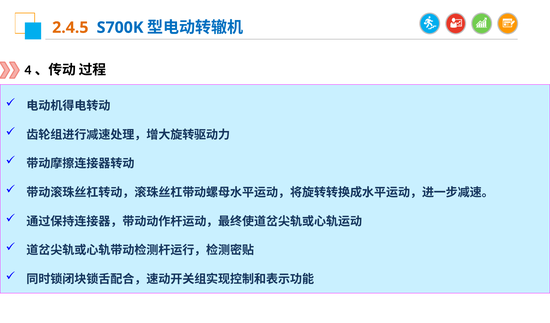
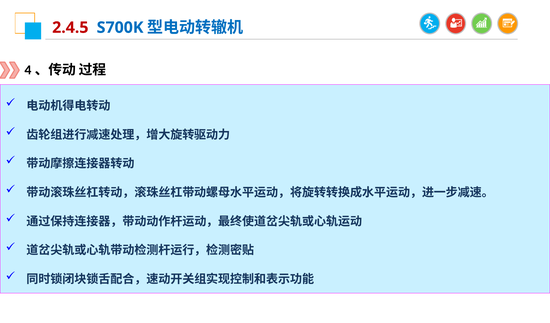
2.4.5 colour: orange -> red
